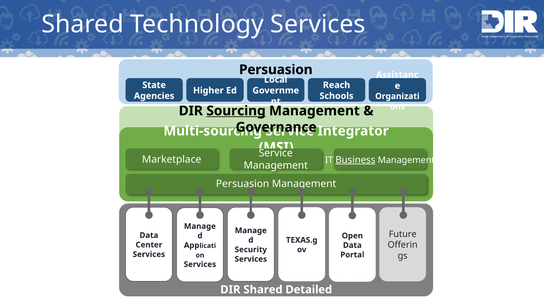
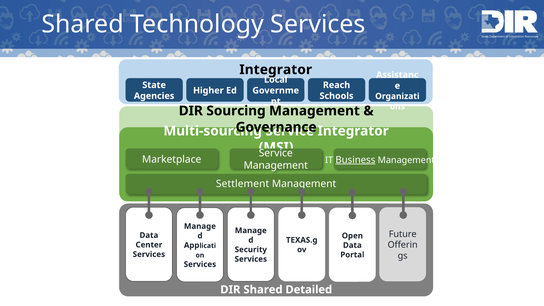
Persuasion at (276, 70): Persuasion -> Integrator
Sourcing underline: present -> none
Persuasion at (243, 184): Persuasion -> Settlement
